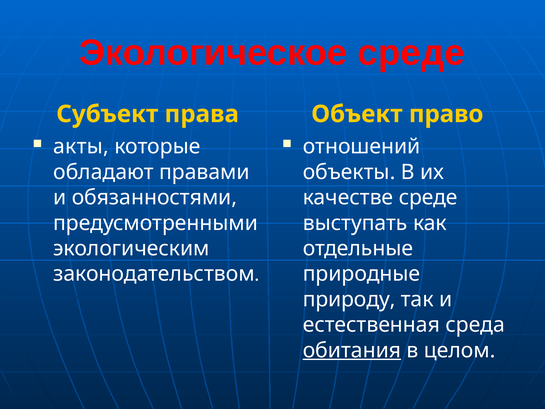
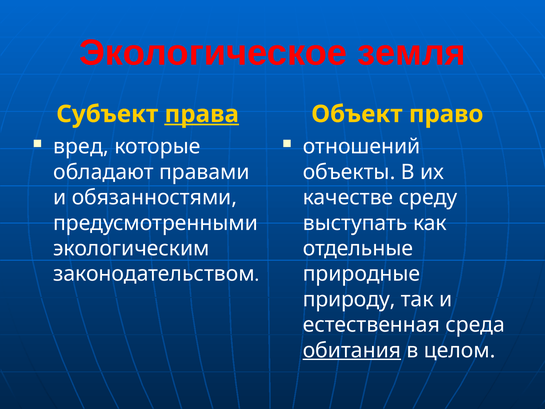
Экологическое среде: среде -> земля
права underline: none -> present
акты: акты -> вред
качестве среде: среде -> среду
